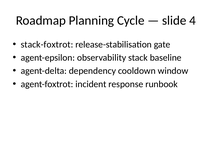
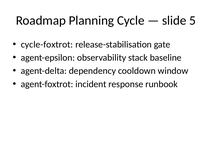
4: 4 -> 5
stack-foxtrot: stack-foxtrot -> cycle-foxtrot
